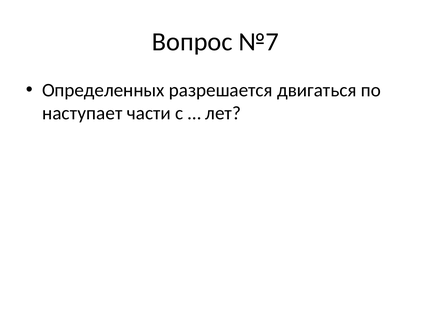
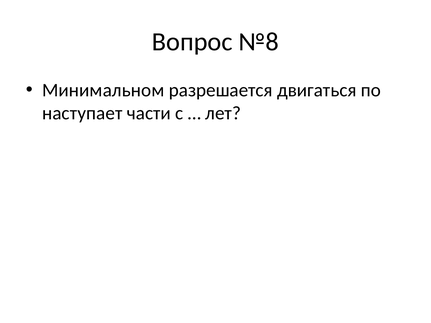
№7: №7 -> №8
Определенных: Определенных -> Минимальном
